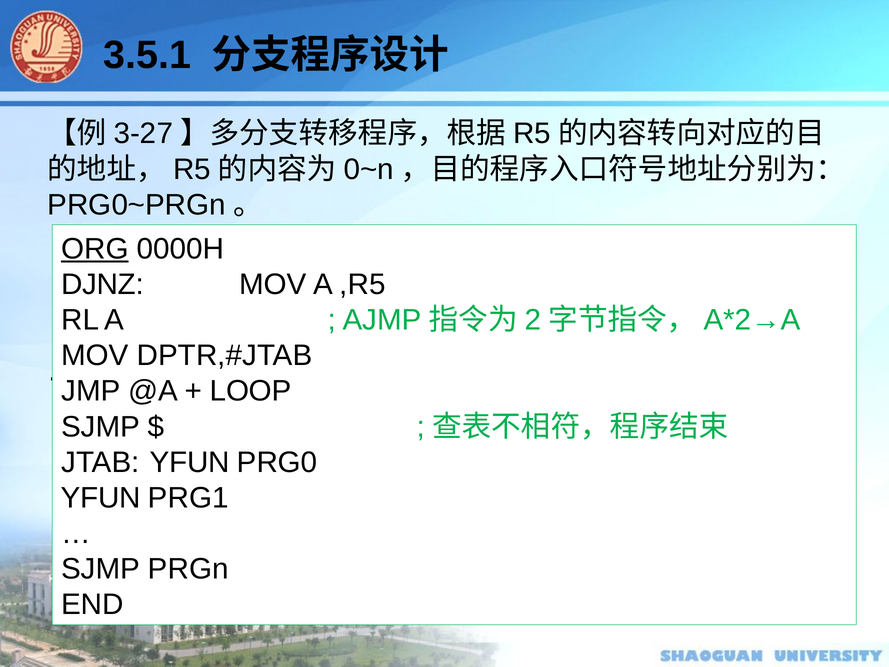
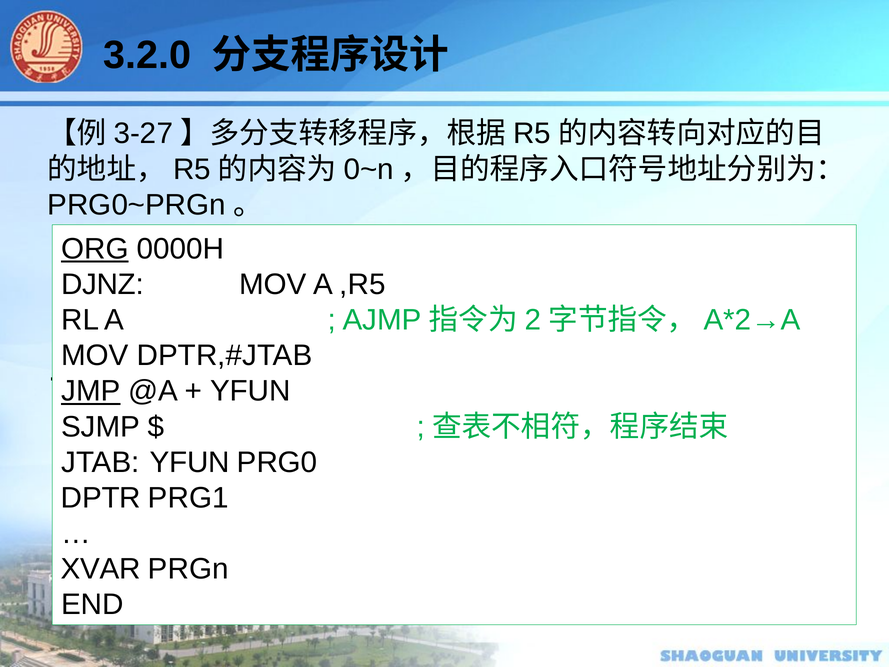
3.5.1: 3.5.1 -> 3.2.0
JMP underline: none -> present
LOOP at (251, 391): LOOP -> YFUN
YFUN at (101, 498): YFUN -> DPTR
SJMP at (101, 569): SJMP -> XVAR
